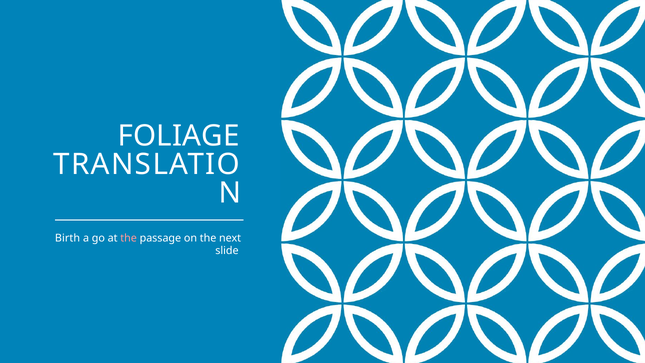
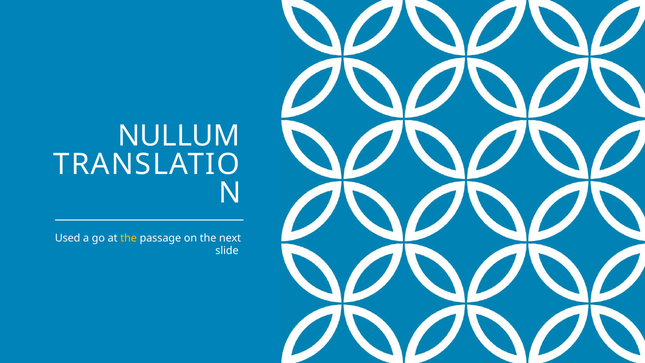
FOLIAGE: FOLIAGE -> NULLUM
Birth: Birth -> Used
the at (129, 238) colour: pink -> yellow
